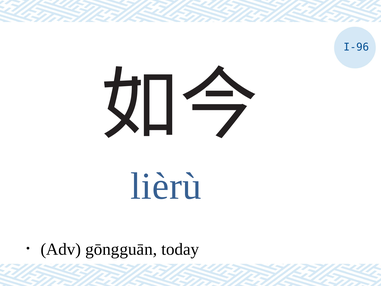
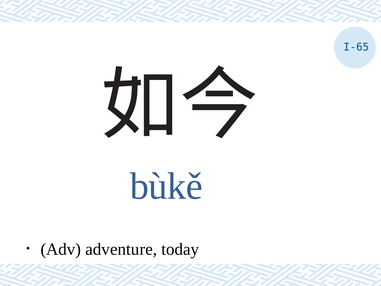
I-96: I-96 -> I-65
lièrù: lièrù -> bùkě
gōngguān: gōngguān -> adventure
